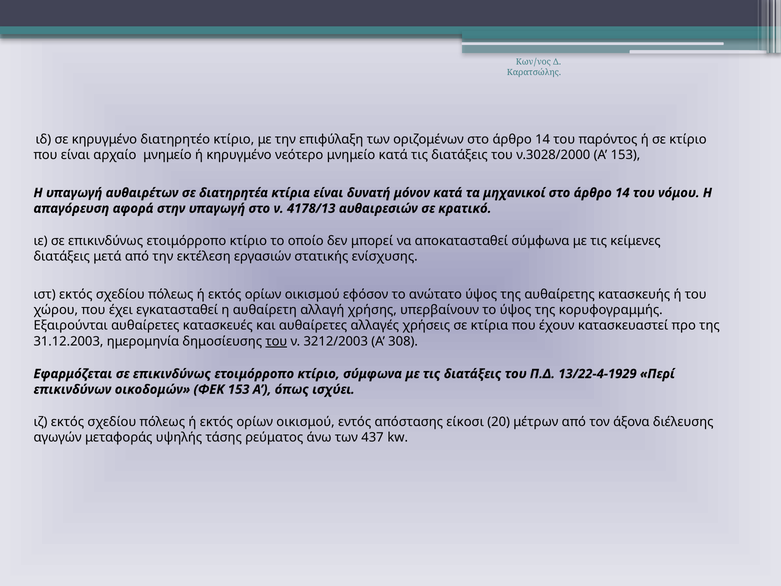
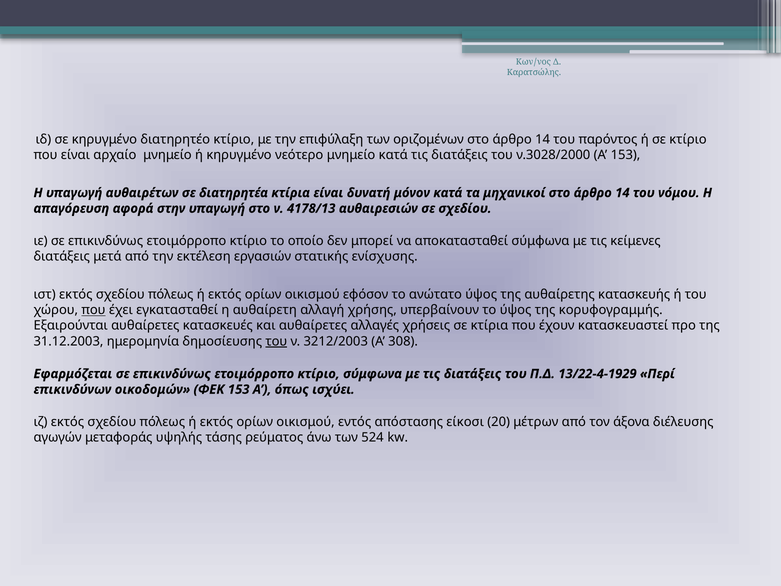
σε κρατικό: κρατικό -> σχεδίου
που at (93, 310) underline: none -> present
437: 437 -> 524
